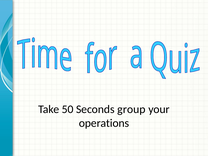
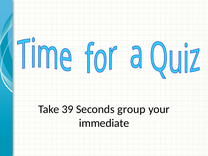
50: 50 -> 39
operations: operations -> immediate
